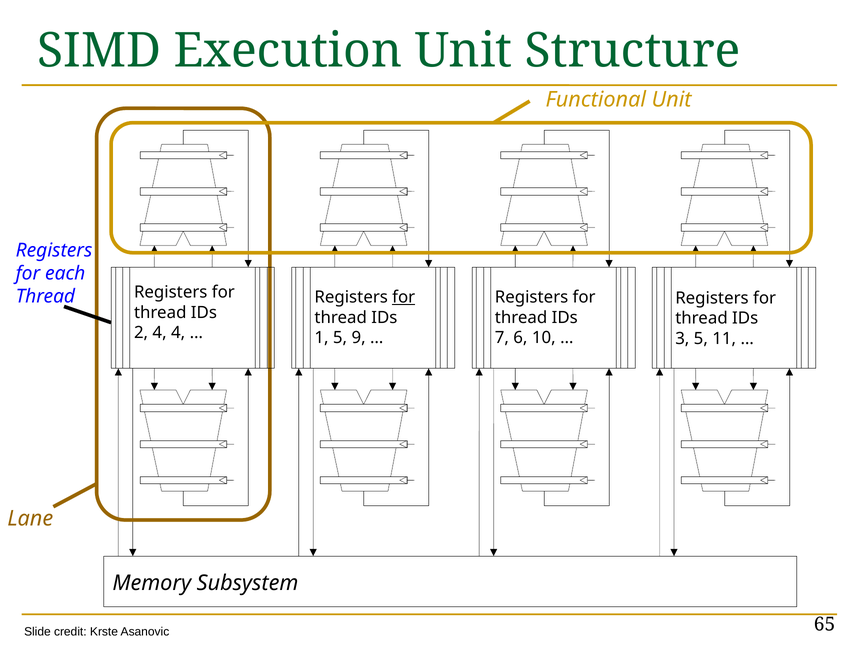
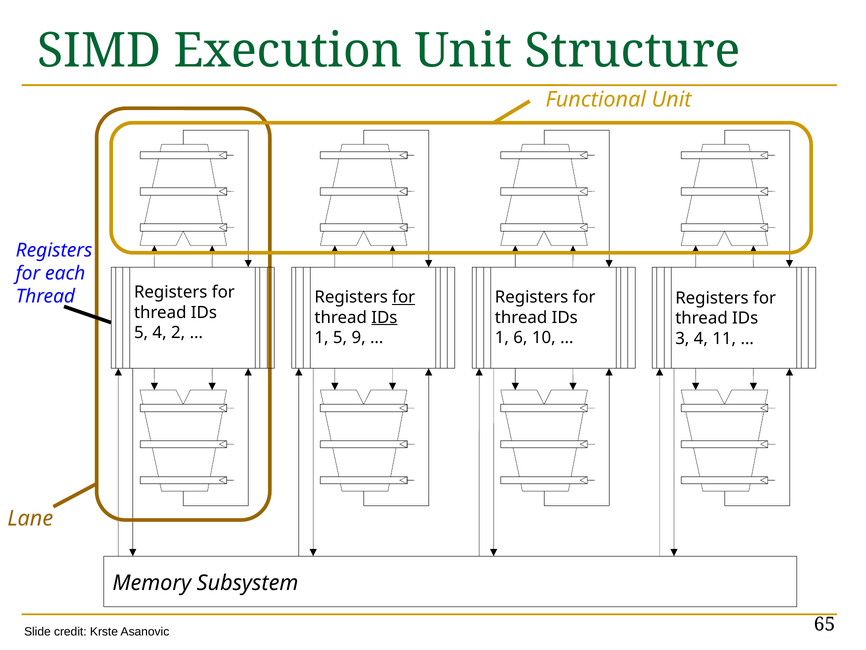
IDs at (384, 317) underline: none -> present
2 at (141, 332): 2 -> 5
4 4: 4 -> 2
7 at (502, 337): 7 -> 1
3 5: 5 -> 4
